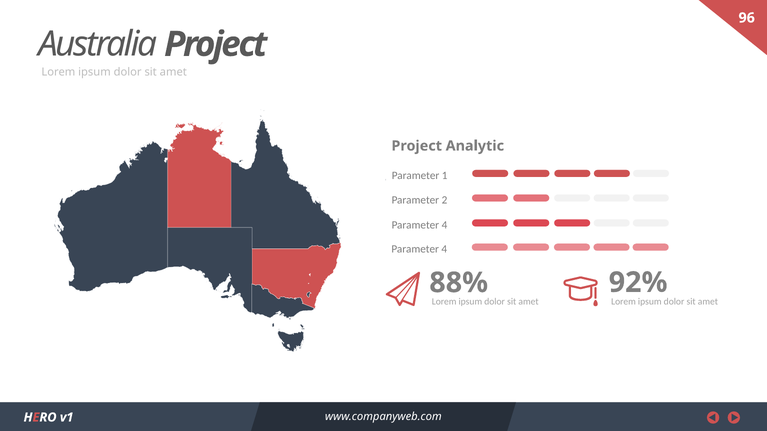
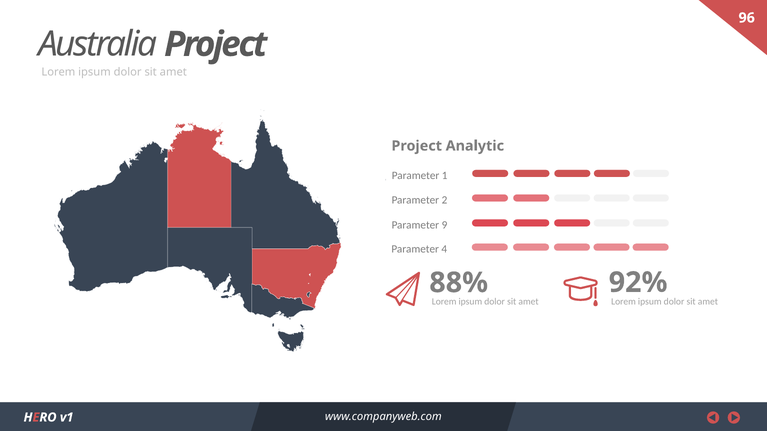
4 at (444, 225): 4 -> 9
